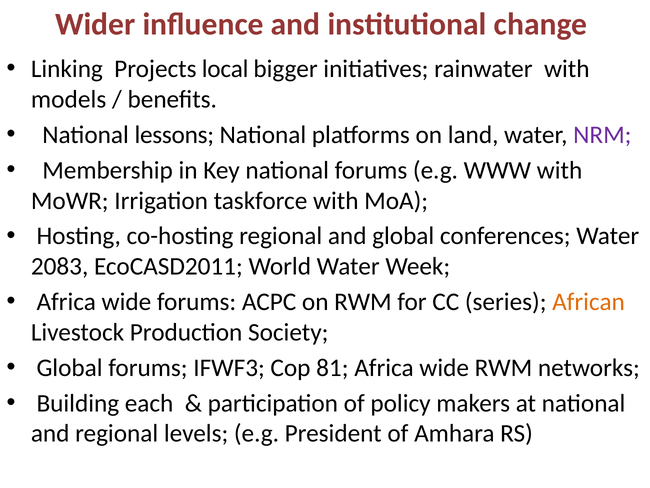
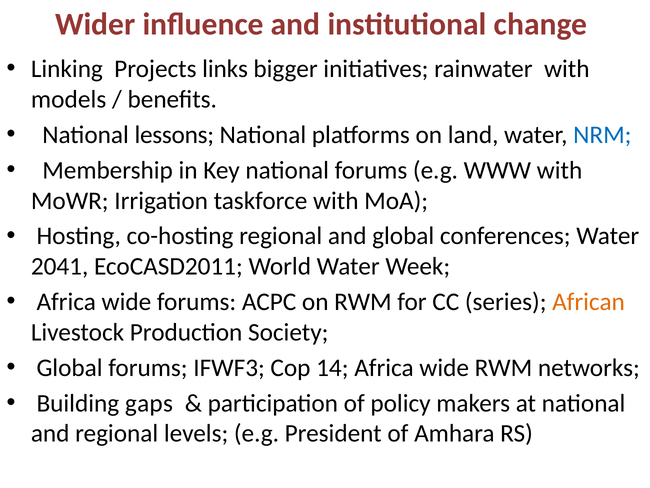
local: local -> links
NRM colour: purple -> blue
2083: 2083 -> 2041
81: 81 -> 14
each: each -> gaps
